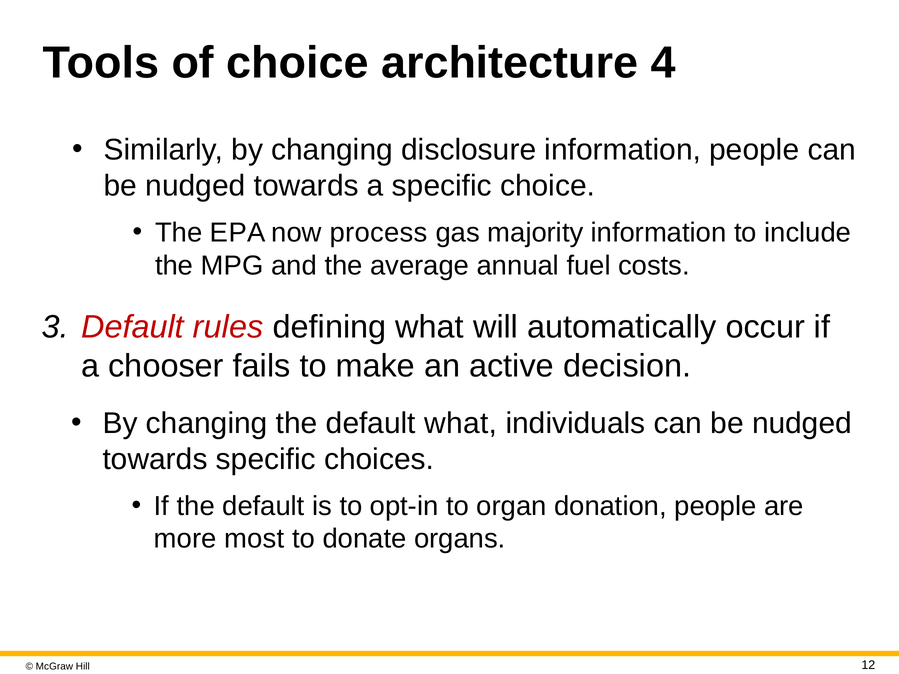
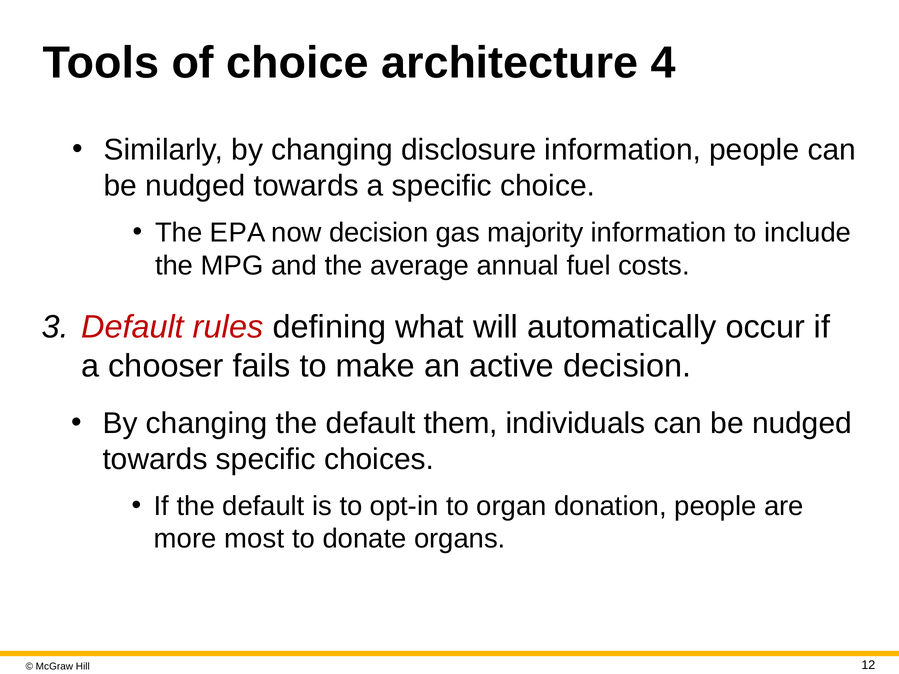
now process: process -> decision
default what: what -> them
